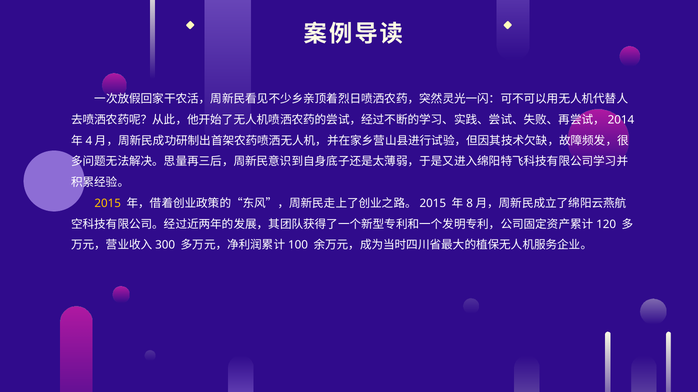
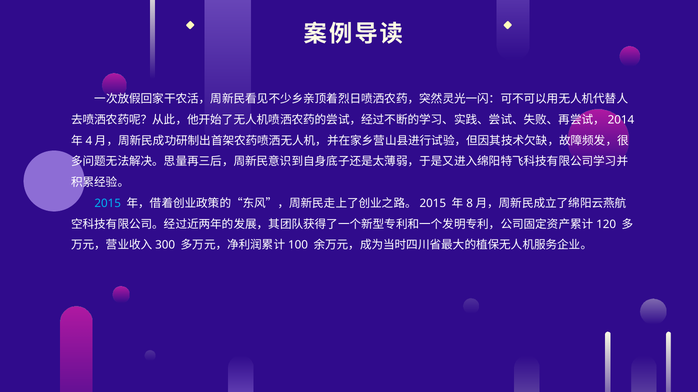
2015 colour: yellow -> light blue
